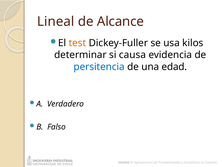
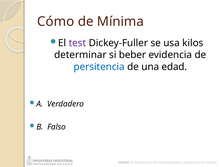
Lineal: Lineal -> Cómo
Alcance: Alcance -> Mínima
test colour: orange -> purple
causa: causa -> beber
